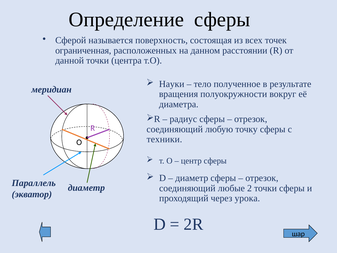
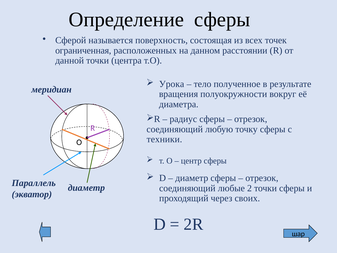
Науки: Науки -> Урока
урока: урока -> своих
